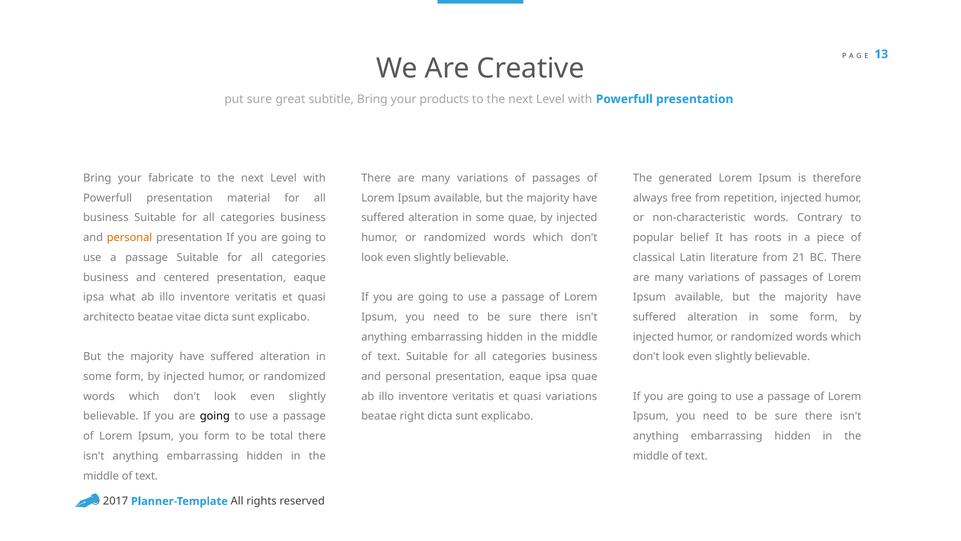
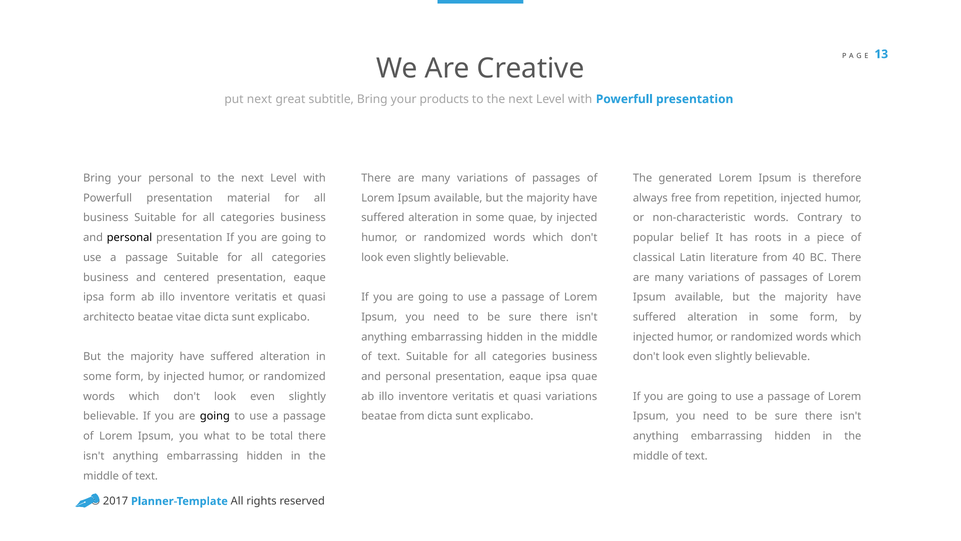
put sure: sure -> next
your fabricate: fabricate -> personal
personal at (130, 237) colour: orange -> black
21: 21 -> 40
ipsa what: what -> form
beatae right: right -> from
you form: form -> what
